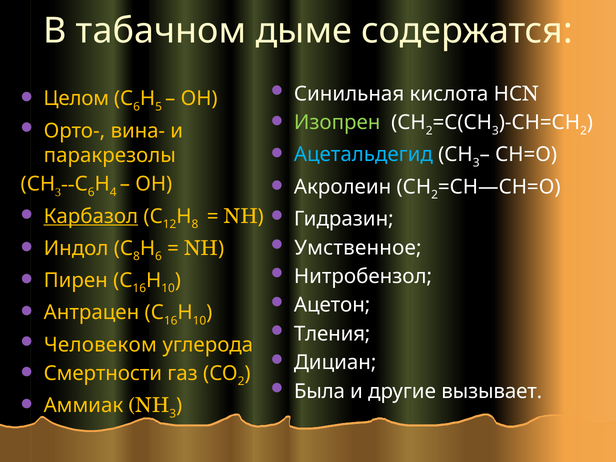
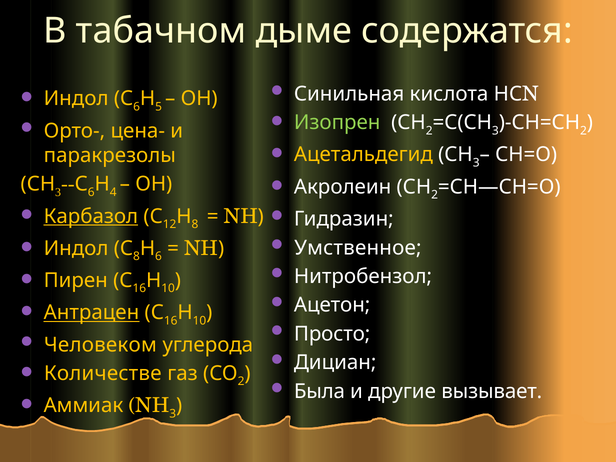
Целом at (76, 99): Целом -> Индол
вина-: вина- -> цена-
Ацетальдегид colour: light blue -> yellow
Антрацен underline: none -> present
Тления: Тления -> Просто
Смертности: Смертности -> Количестве
